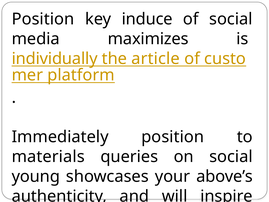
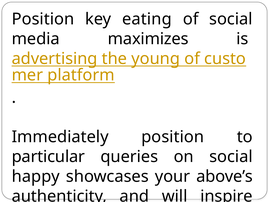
induce: induce -> eating
individually: individually -> advertising
article: article -> young
materials: materials -> particular
young: young -> happy
